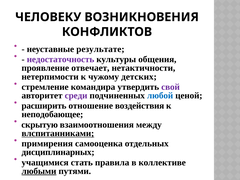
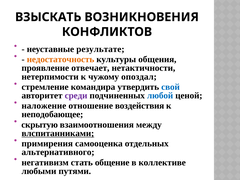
ЧЕЛОВЕКУ: ЧЕЛОВЕКУ -> ВЗЫСКАТЬ
недостаточность colour: purple -> orange
детских: детских -> опоздал
свой colour: purple -> blue
расширить: расширить -> наложение
дисциплинарных: дисциплинарных -> альтернативного
учащимися: учащимися -> негативизм
правила: правила -> общение
любыми underline: present -> none
